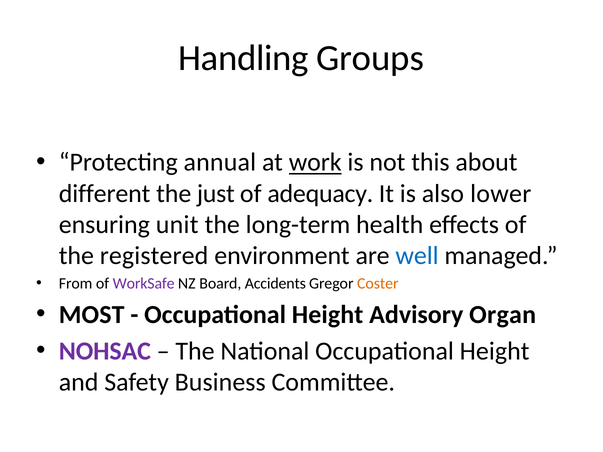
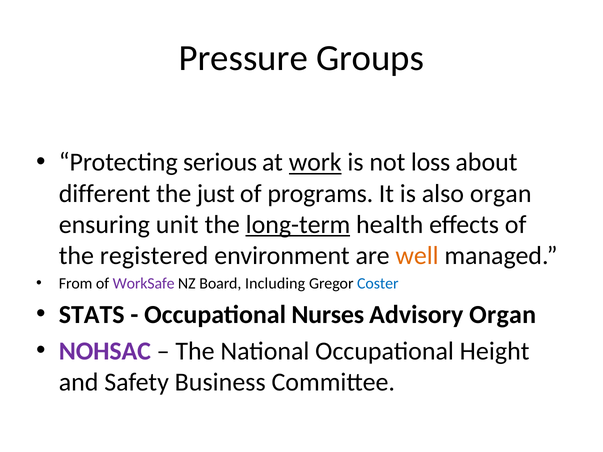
Handling: Handling -> Pressure
annual: annual -> serious
this: this -> loss
adequacy: adequacy -> programs
also lower: lower -> organ
long-term underline: none -> present
well colour: blue -> orange
Accidents: Accidents -> Including
Coster colour: orange -> blue
MOST: MOST -> STATS
Height at (328, 315): Height -> Nurses
